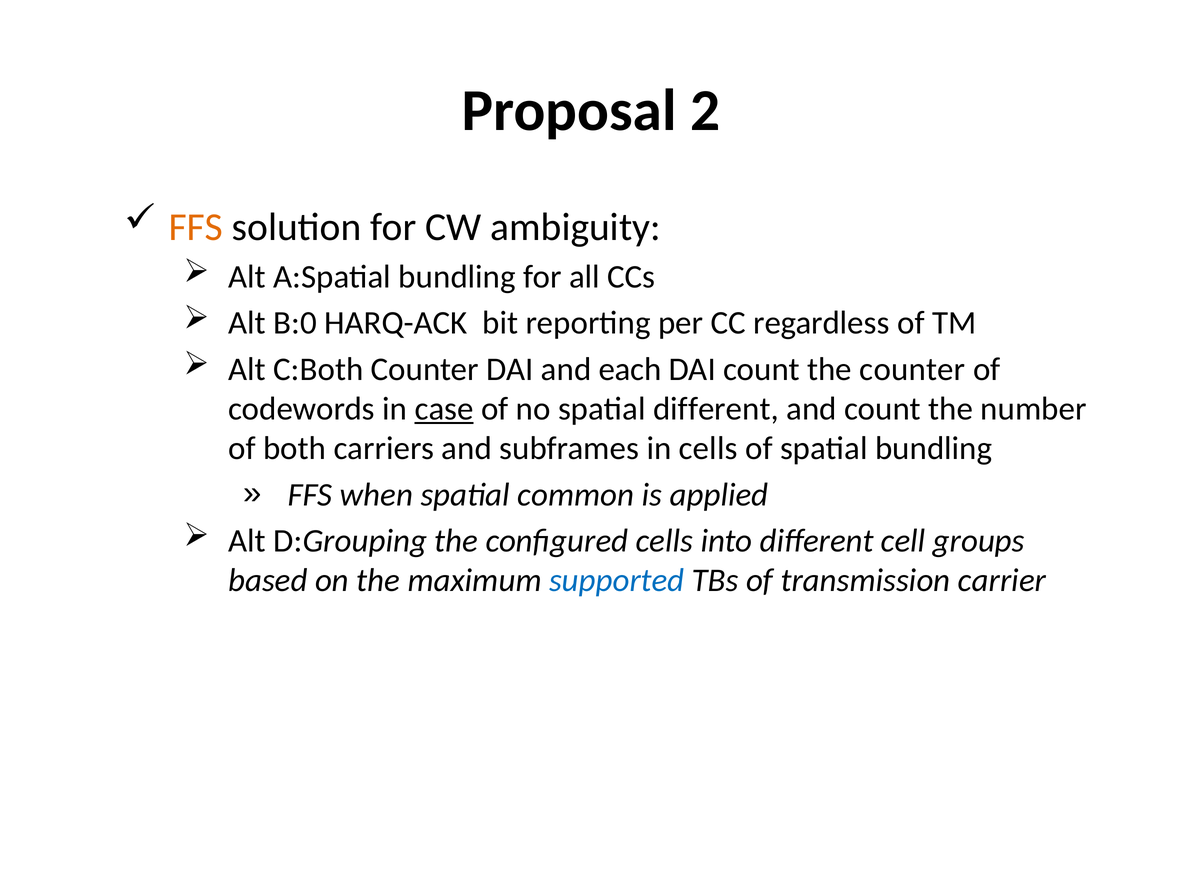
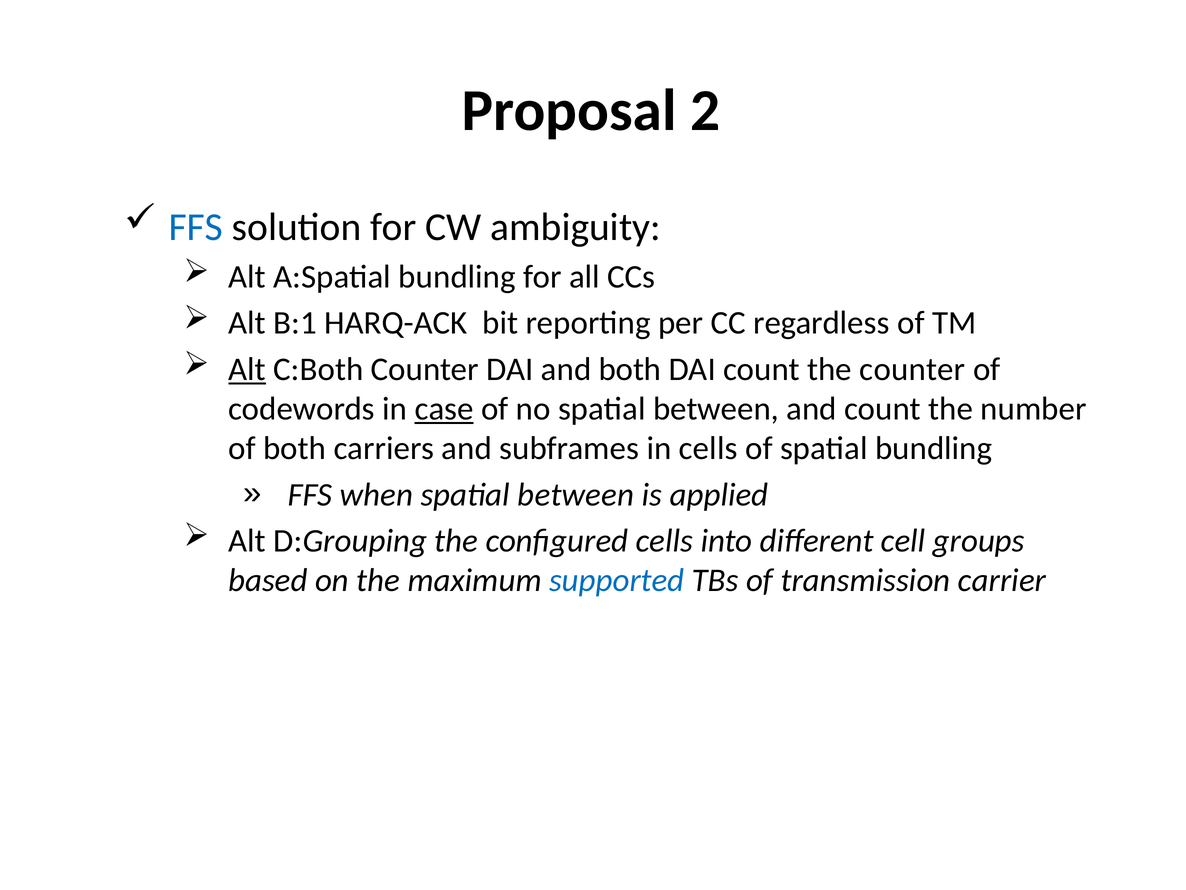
FFS at (196, 227) colour: orange -> blue
B:0: B:0 -> B:1
Alt at (247, 369) underline: none -> present
and each: each -> both
no spatial different: different -> between
when spatial common: common -> between
